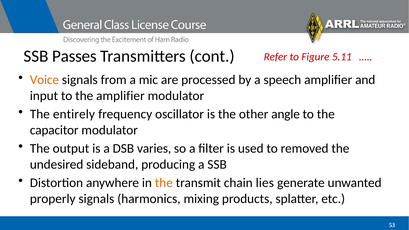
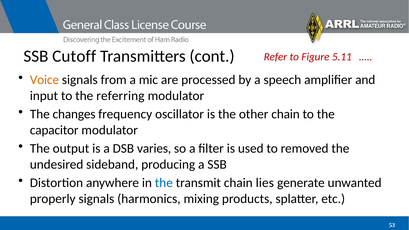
Passes: Passes -> Cutoff
the amplifier: amplifier -> referring
entirely: entirely -> changes
other angle: angle -> chain
the at (164, 183) colour: orange -> blue
